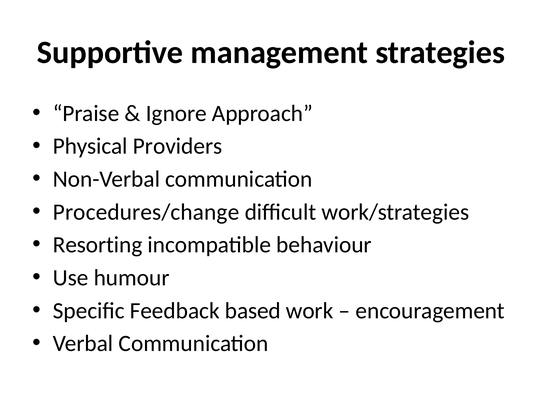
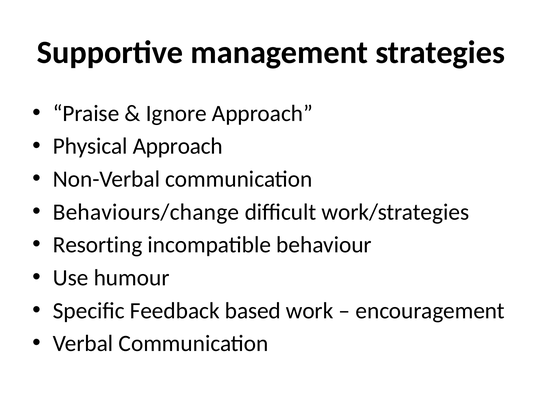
Physical Providers: Providers -> Approach
Procedures/change: Procedures/change -> Behaviours/change
